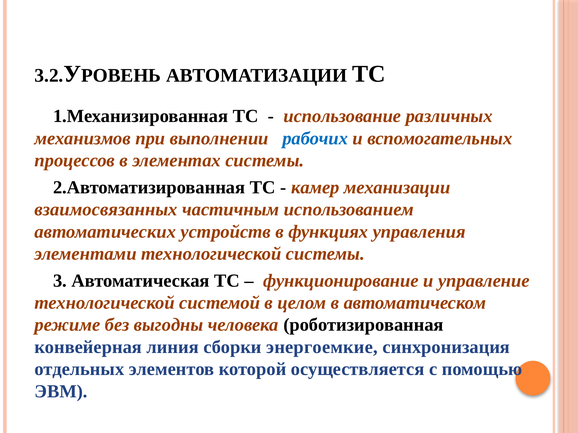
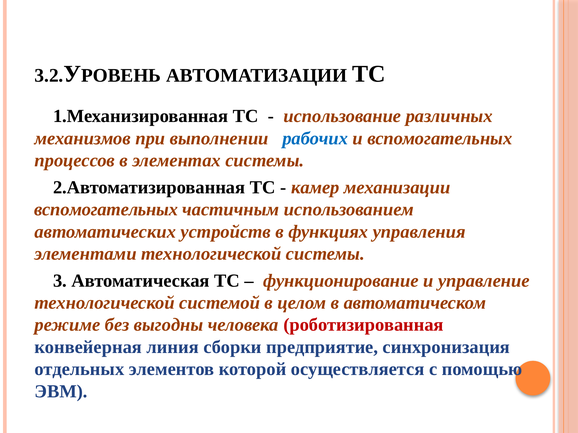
взаимосвязанных at (106, 210): взаимосвязанных -> вспомогательных
роботизированная colour: black -> red
энергоемкие: энергоемкие -> предприятие
